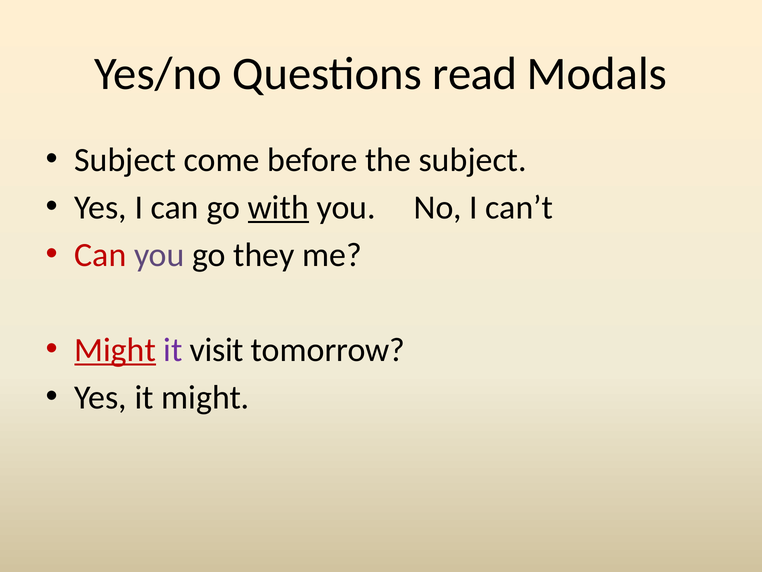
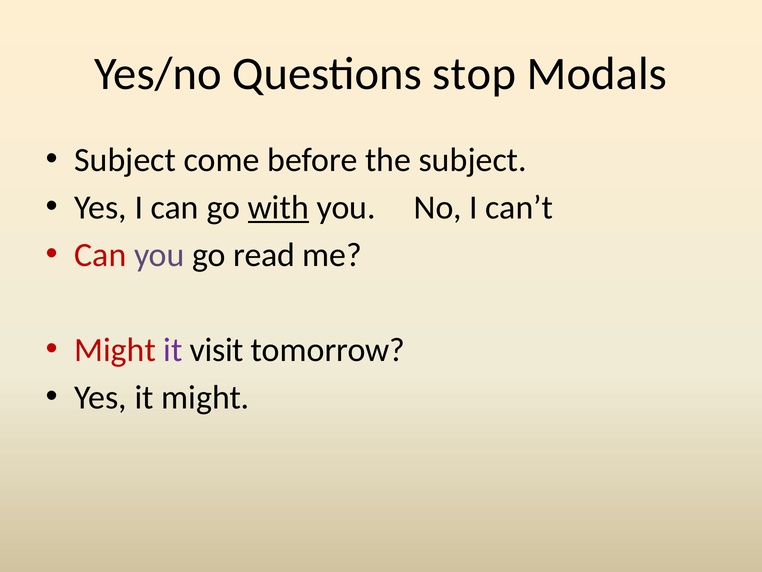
read: read -> stop
they: they -> read
Might at (115, 350) underline: present -> none
